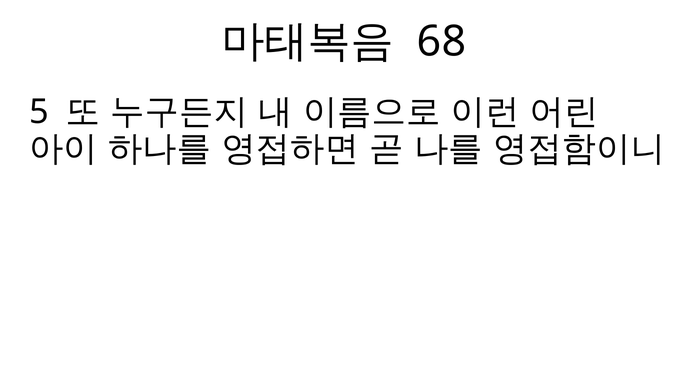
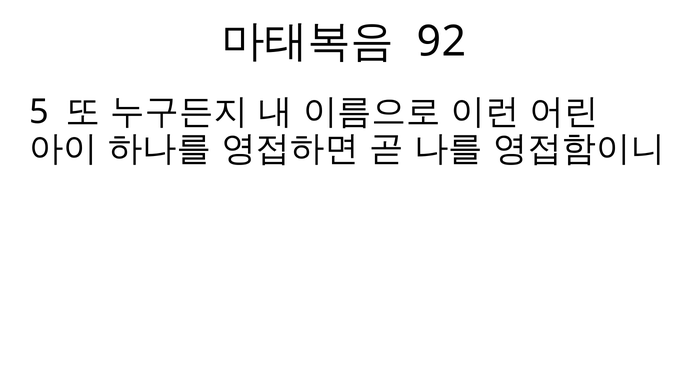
68: 68 -> 92
